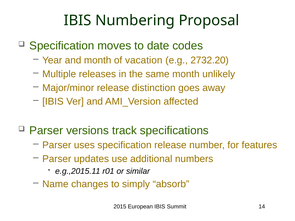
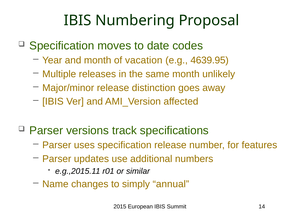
2732.20: 2732.20 -> 4639.95
absorb: absorb -> annual
